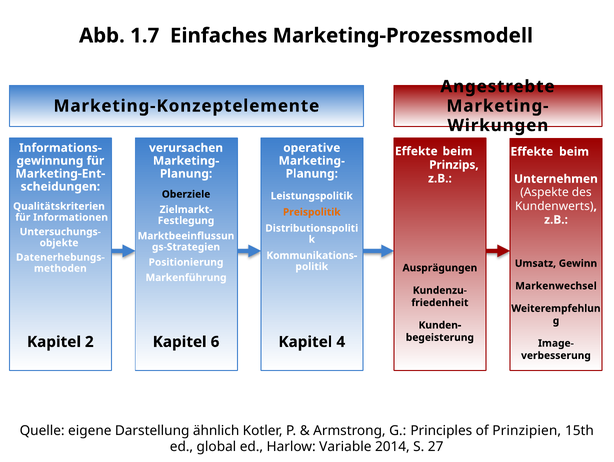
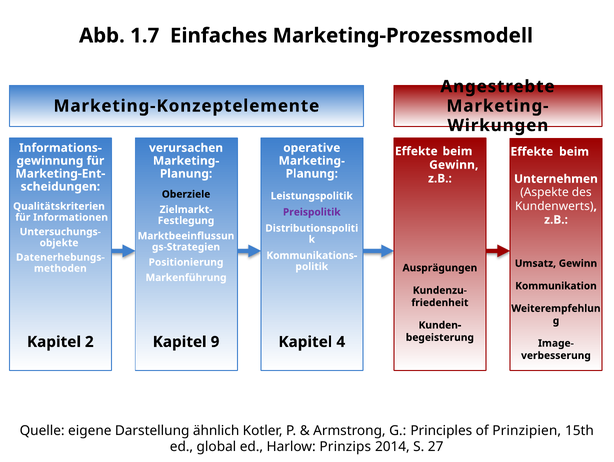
Prinzips at (454, 165): Prinzips -> Gewinn
Preispolitik colour: orange -> purple
Markenwechsel: Markenwechsel -> Kommunikation
6: 6 -> 9
Variable: Variable -> Prinzips
